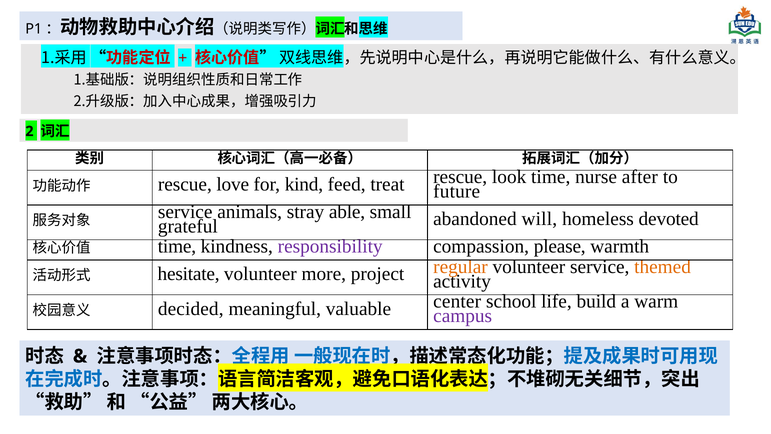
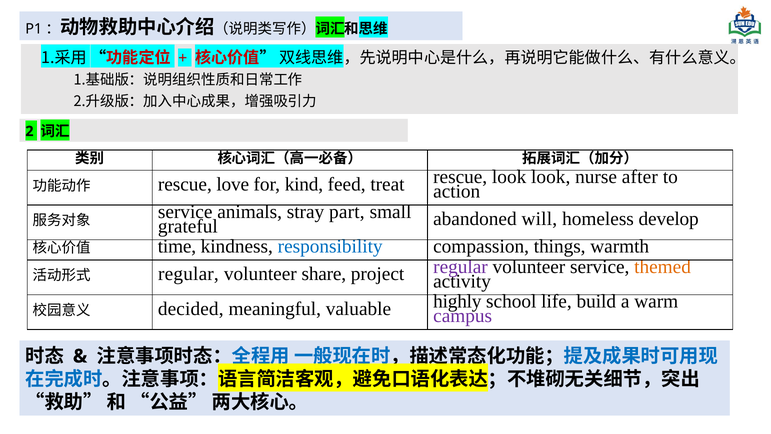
look time: time -> look
future: future -> action
able: able -> part
devoted: devoted -> develop
responsibility colour: purple -> blue
please: please -> things
hesitate at (189, 274): hesitate -> regular
more: more -> share
regular at (460, 267) colour: orange -> purple
center: center -> highly
